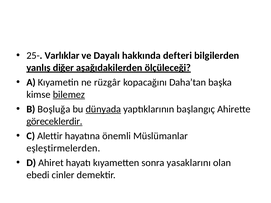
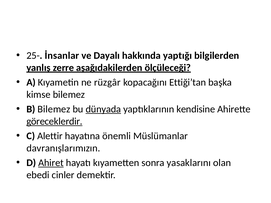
Varlıklar: Varlıklar -> İnsanlar
defteri: defteri -> yaptığı
diğer: diğer -> zerre
Daha’tan: Daha’tan -> Ettiği’tan
bilemez at (69, 95) underline: present -> none
B Boşluğa: Boşluğa -> Bilemez
başlangıç: başlangıç -> kendisine
eşleştirmelerden: eşleştirmelerden -> davranışlarımızın
Ahiret underline: none -> present
